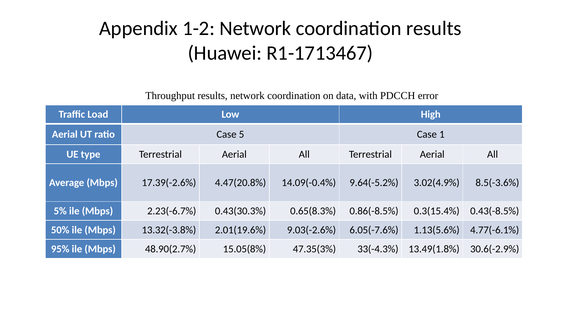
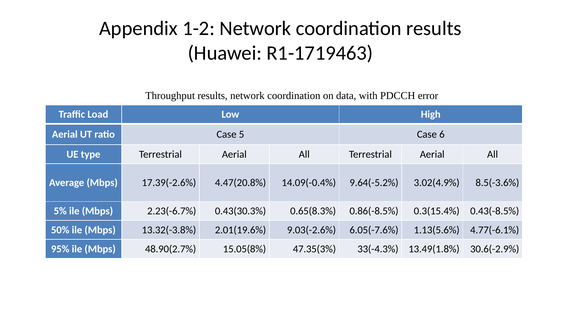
R1-1713467: R1-1713467 -> R1-1719463
1: 1 -> 6
